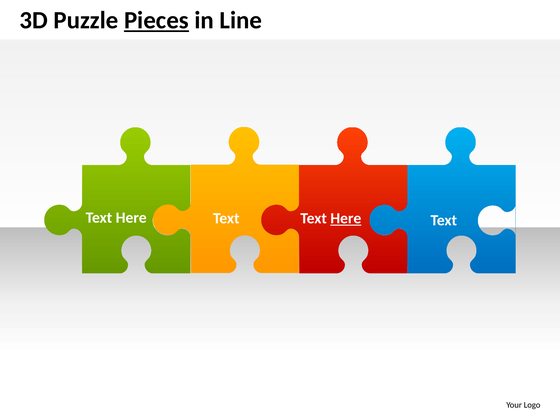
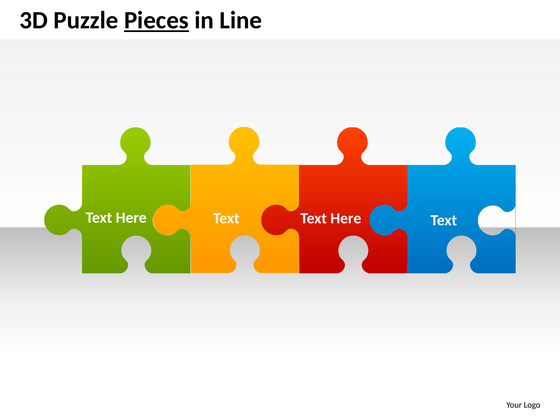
Here at (346, 219) underline: present -> none
